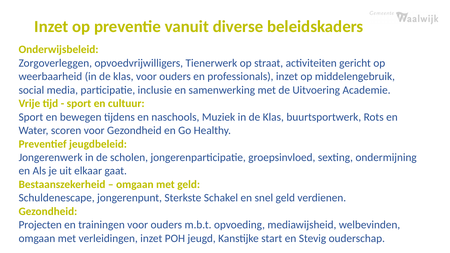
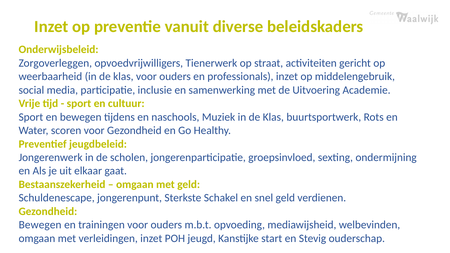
Projecten at (40, 225): Projecten -> Bewegen
